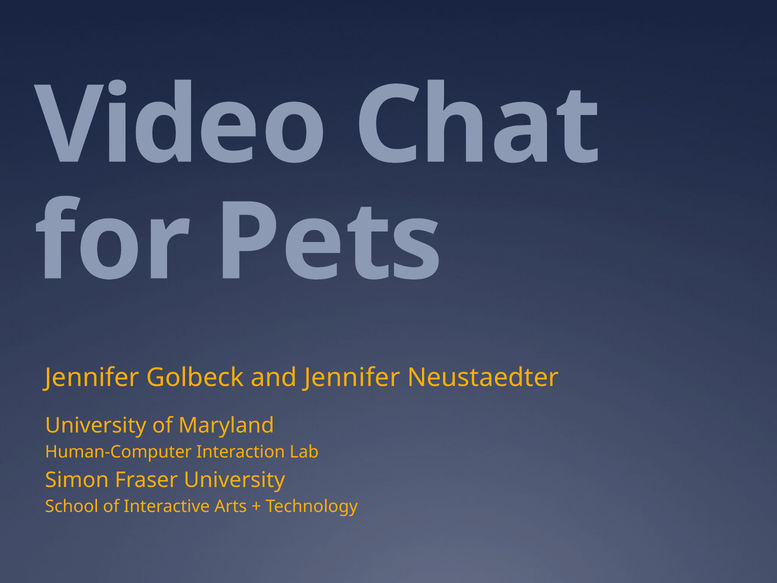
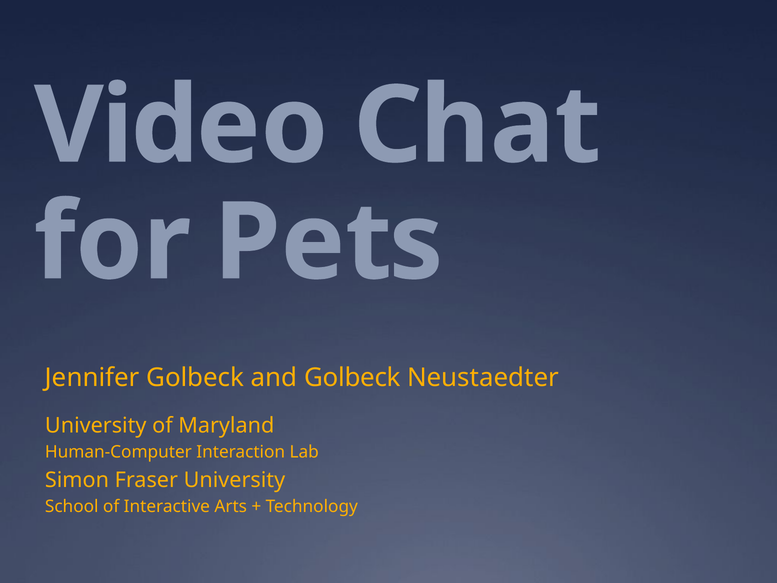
and Jennifer: Jennifer -> Golbeck
